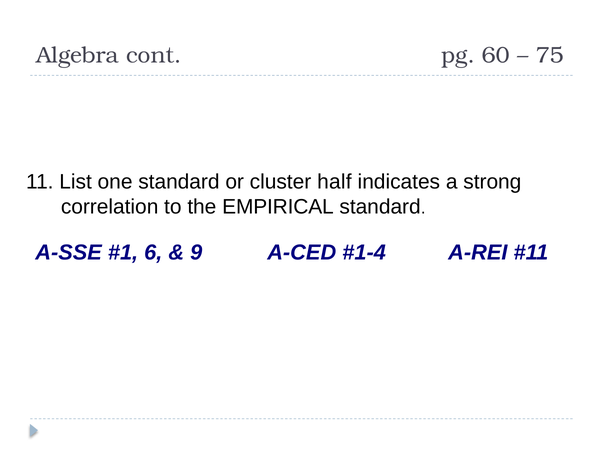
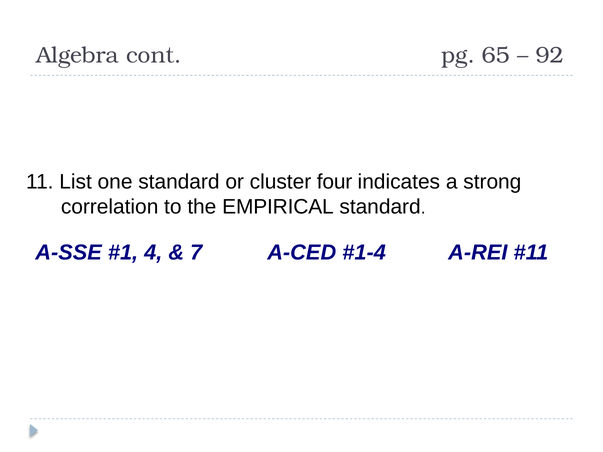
60: 60 -> 65
75: 75 -> 92
half: half -> four
6: 6 -> 4
9: 9 -> 7
